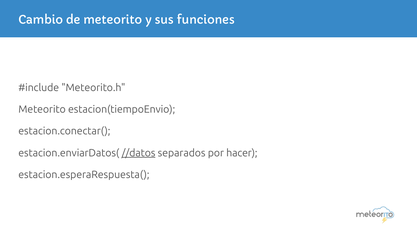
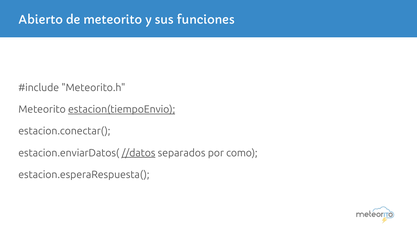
Cambio: Cambio -> Abierto
estacion(tiempoEnvio underline: none -> present
hacer: hacer -> como
